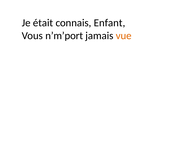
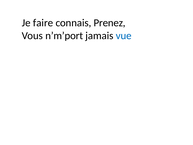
était: était -> faire
Enfant: Enfant -> Prenez
vue colour: orange -> blue
